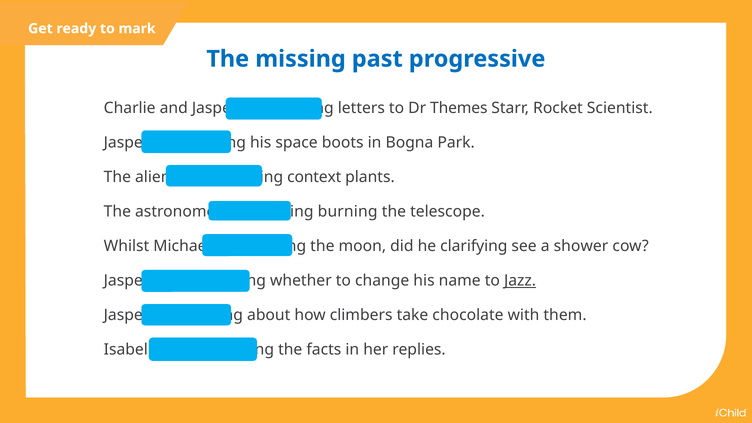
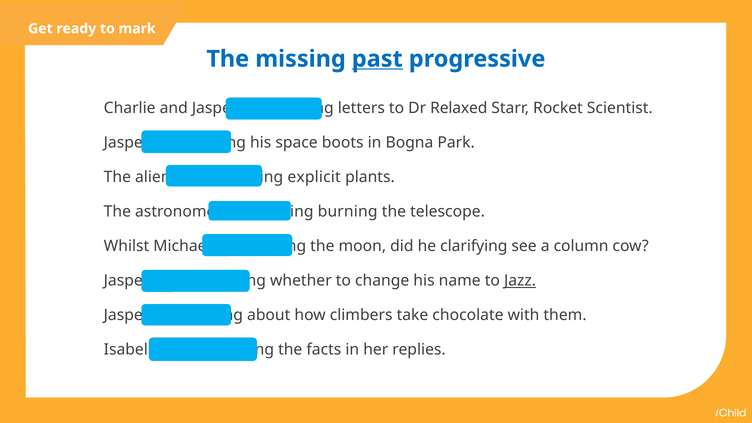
past underline: none -> present
Themes: Themes -> Relaxed
context: context -> explicit
shower: shower -> column
